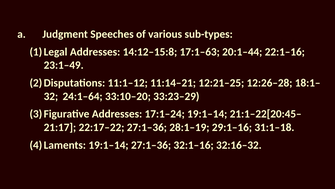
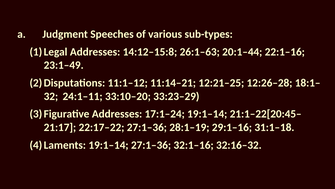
17:1–63: 17:1–63 -> 26:1–63
24:1–64: 24:1–64 -> 24:1–11
